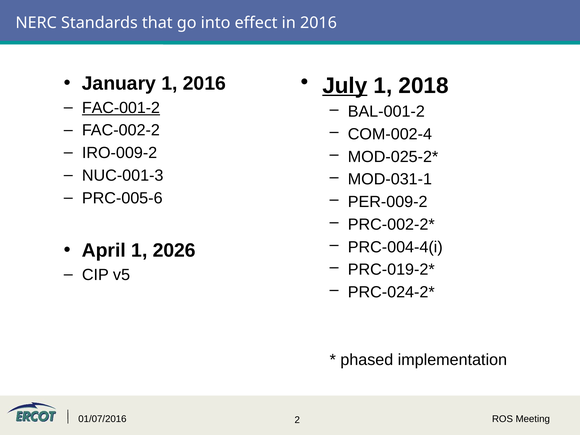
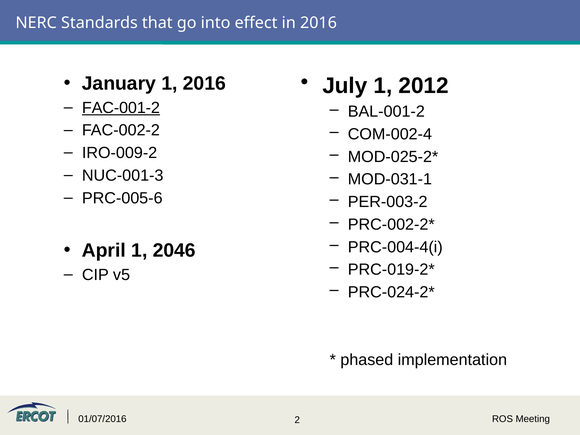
July underline: present -> none
2018: 2018 -> 2012
PER-009-2: PER-009-2 -> PER-003-2
2026: 2026 -> 2046
